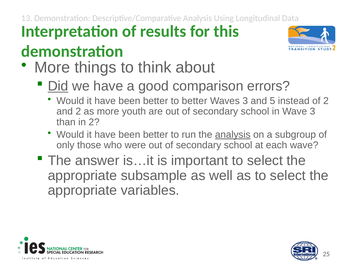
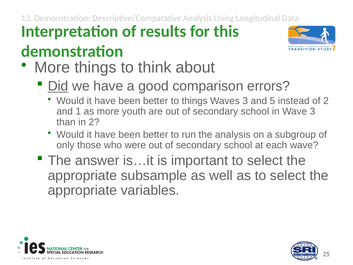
to better: better -> things
and 2: 2 -> 1
analysis at (233, 135) underline: present -> none
